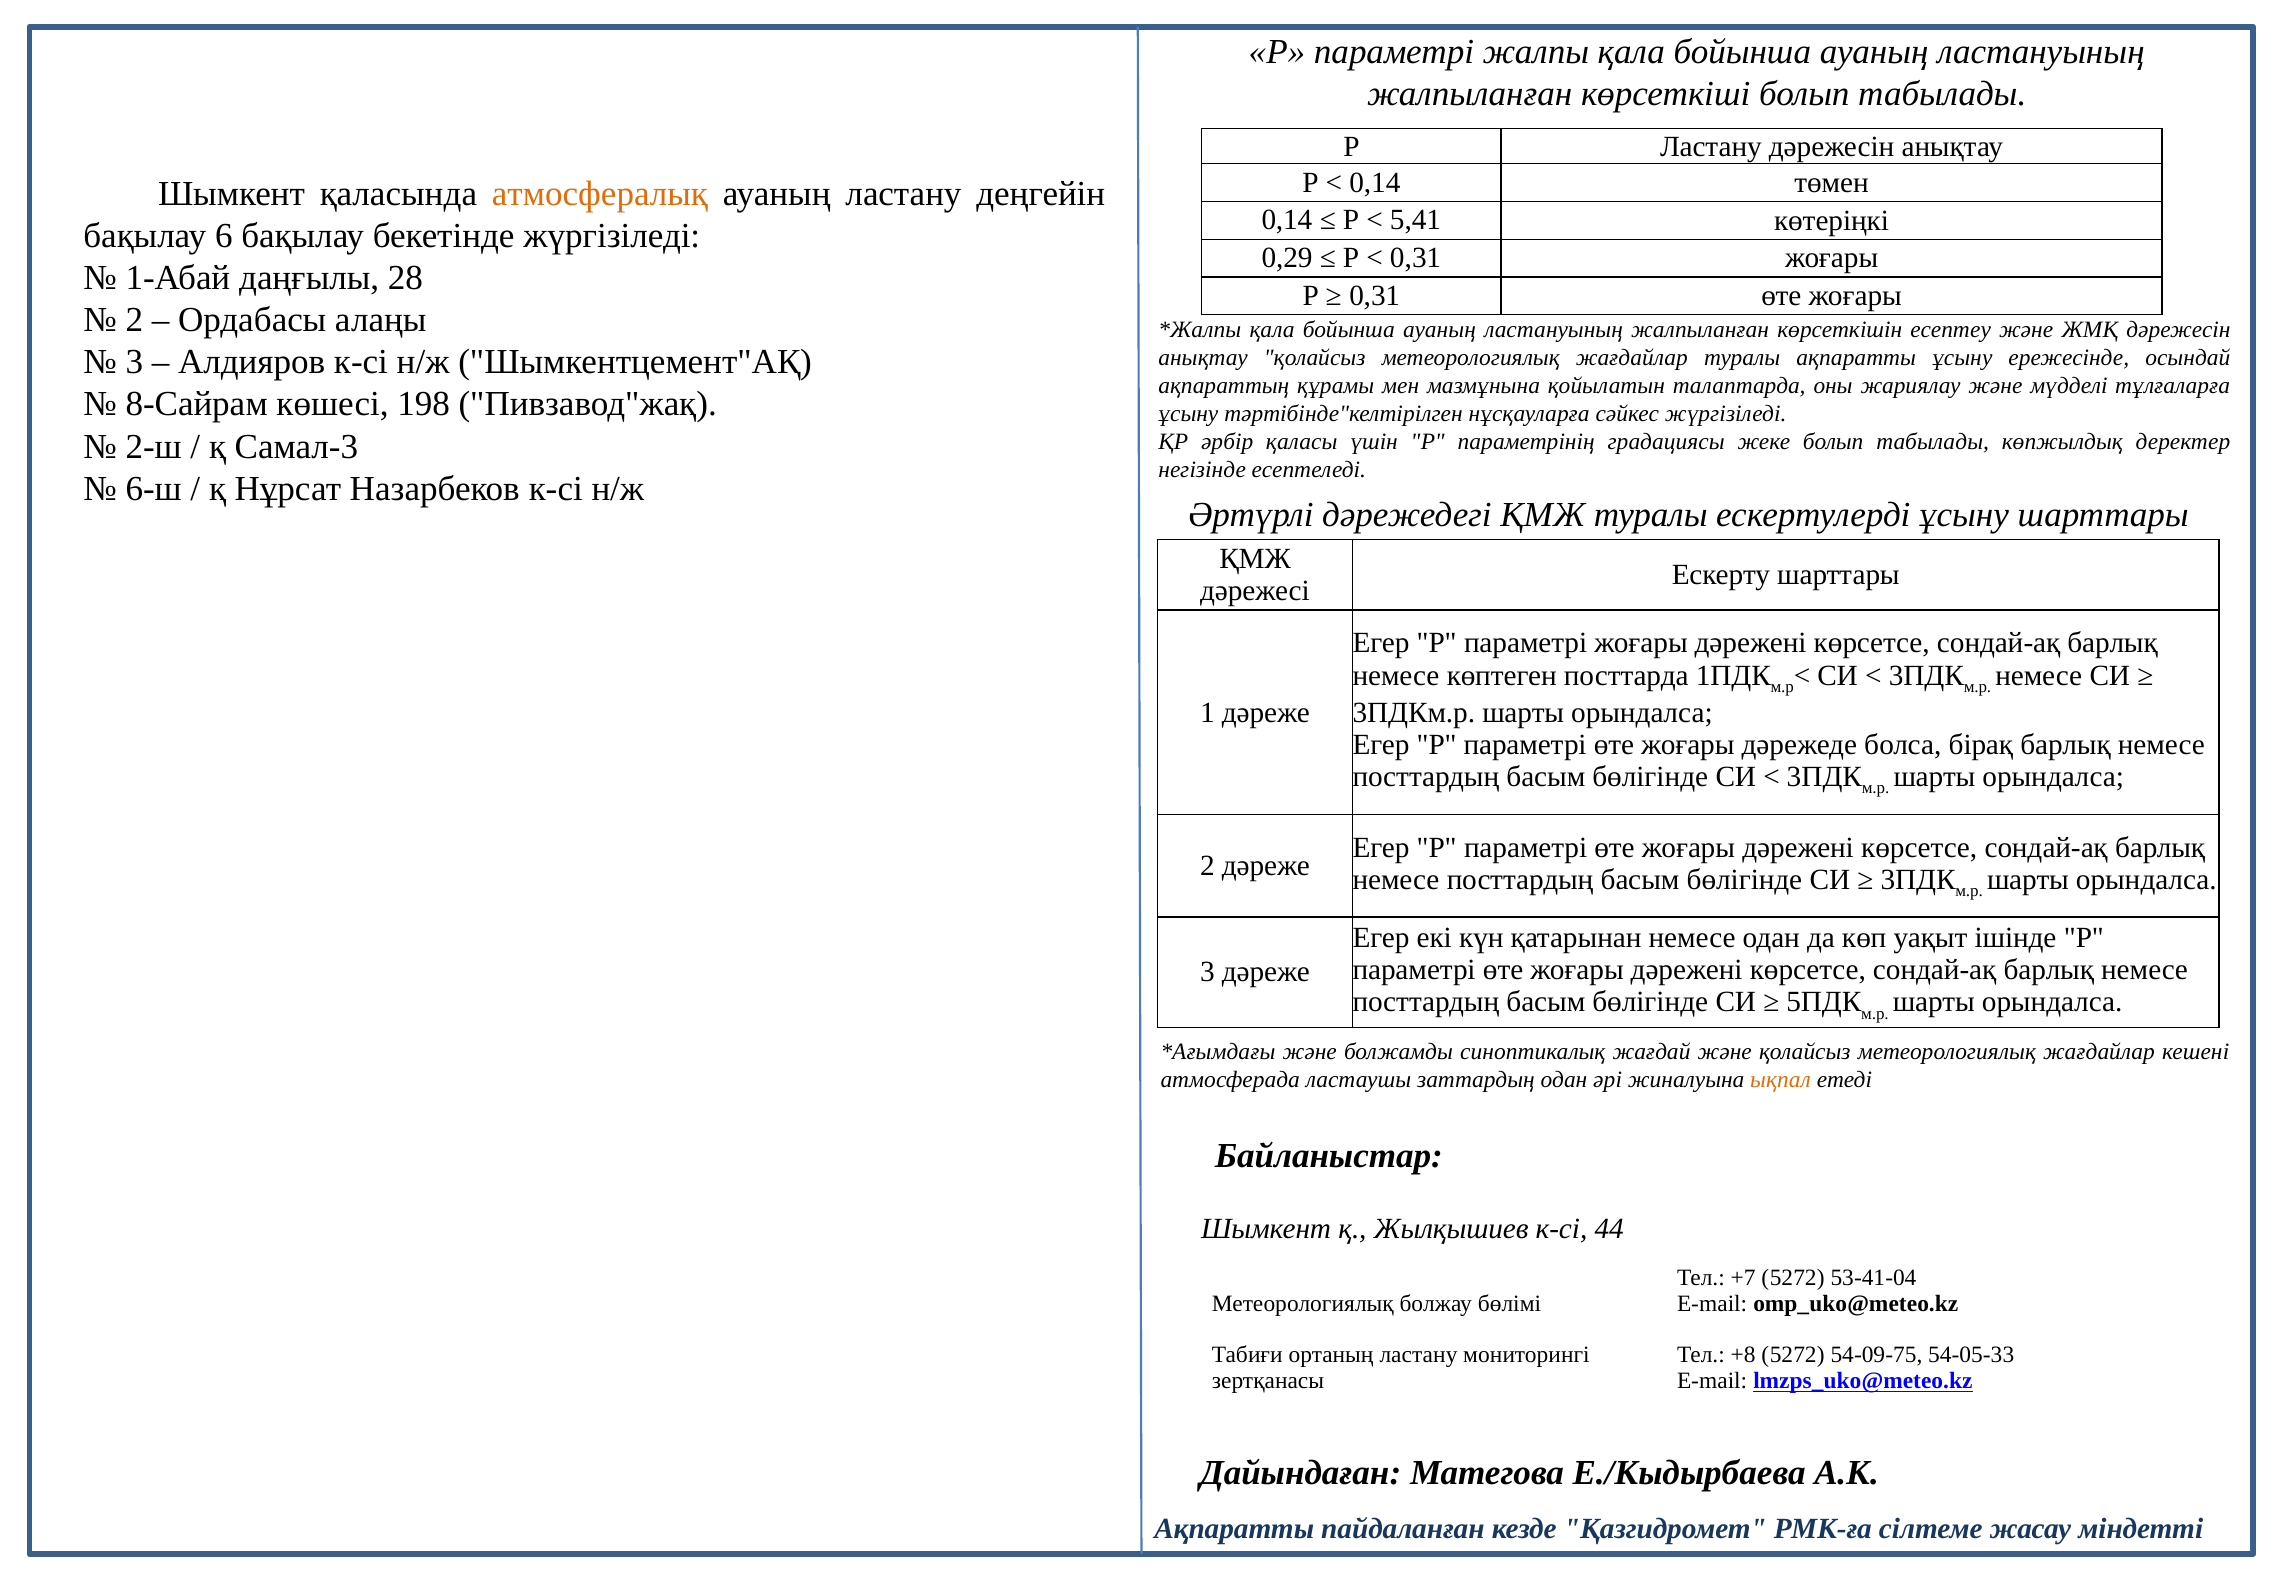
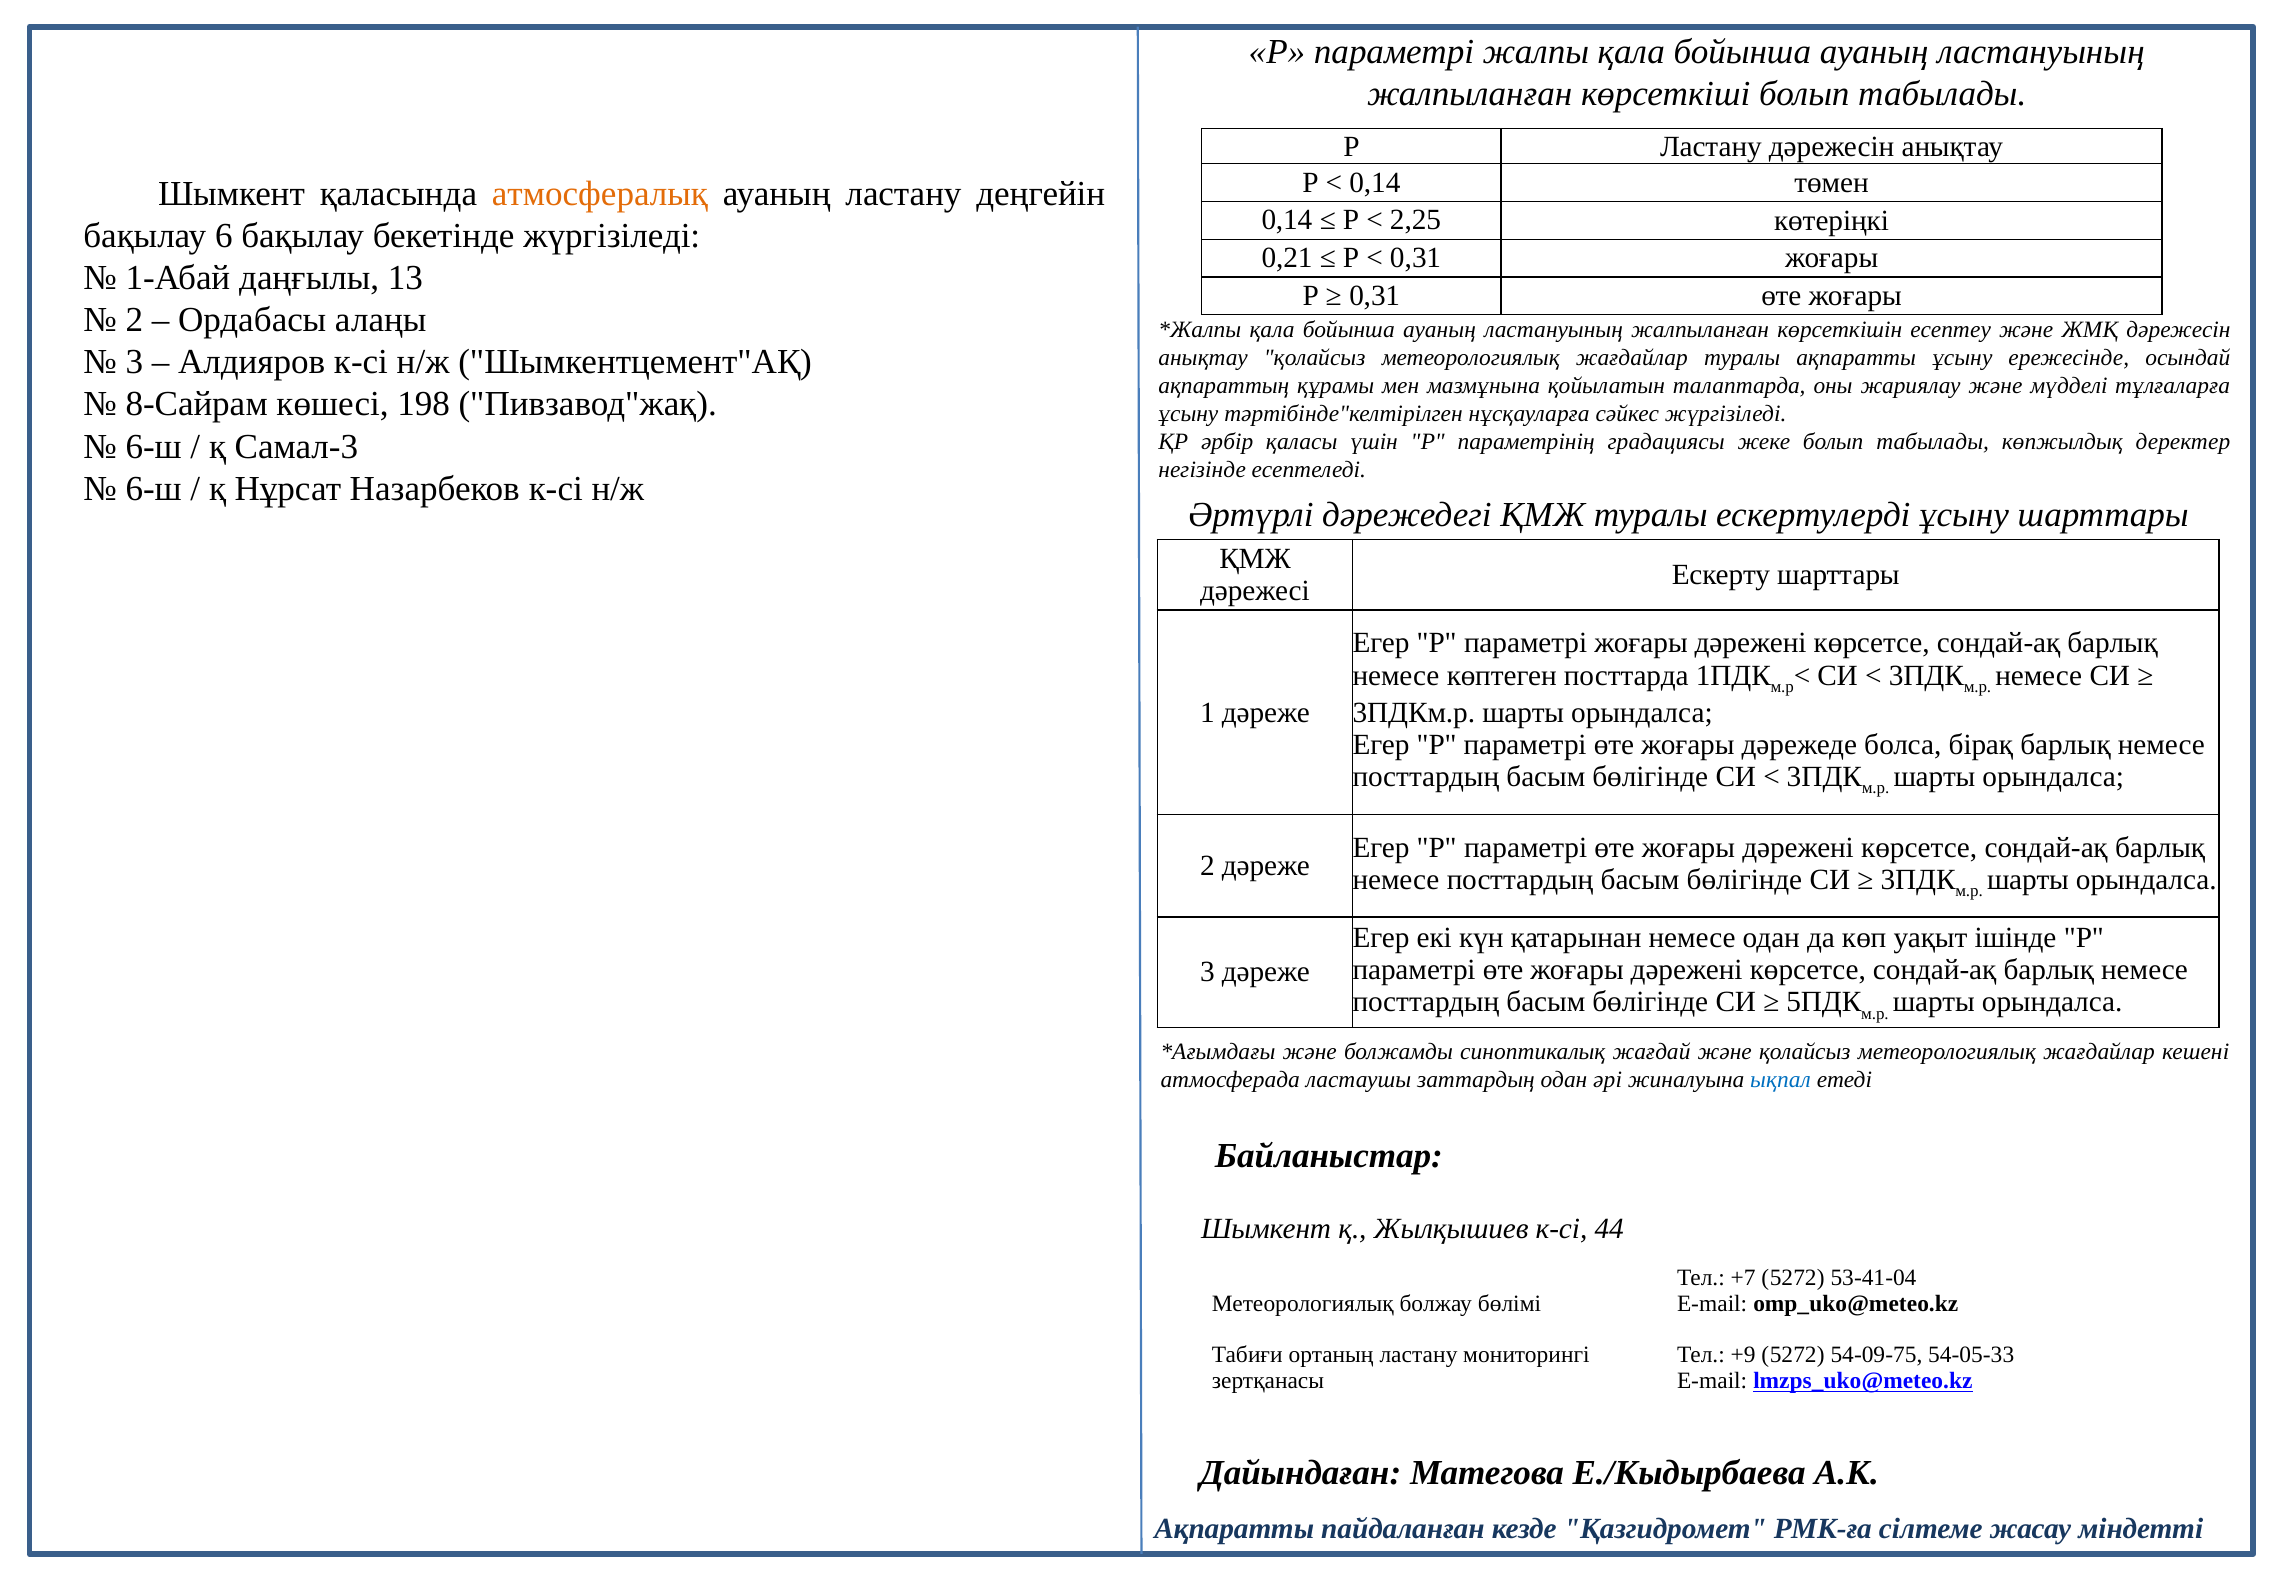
5,41: 5,41 -> 2,25
0,29: 0,29 -> 0,21
28: 28 -> 13
2-ш at (154, 446): 2-ш -> 6-ш
ықпал colour: orange -> blue
+8: +8 -> +9
